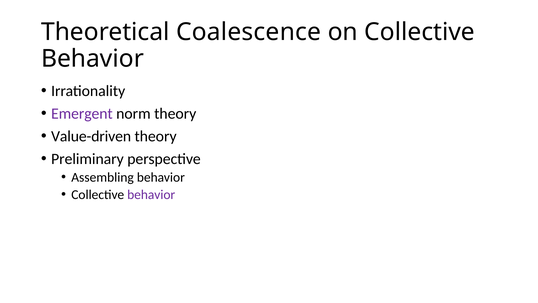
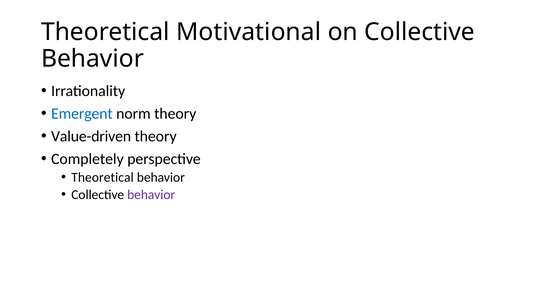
Coalescence: Coalescence -> Motivational
Emergent colour: purple -> blue
Preliminary: Preliminary -> Completely
Assembling at (103, 177): Assembling -> Theoretical
